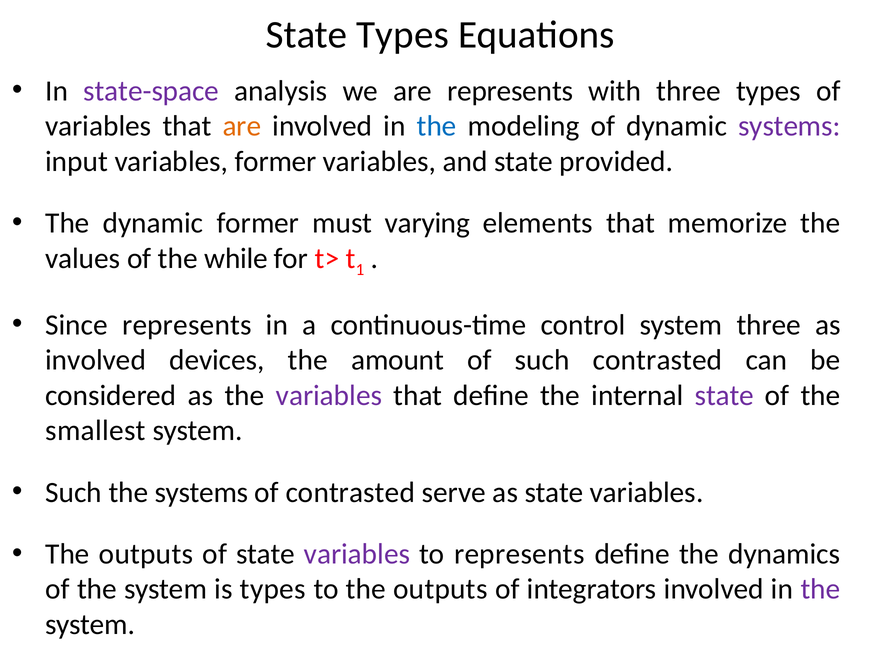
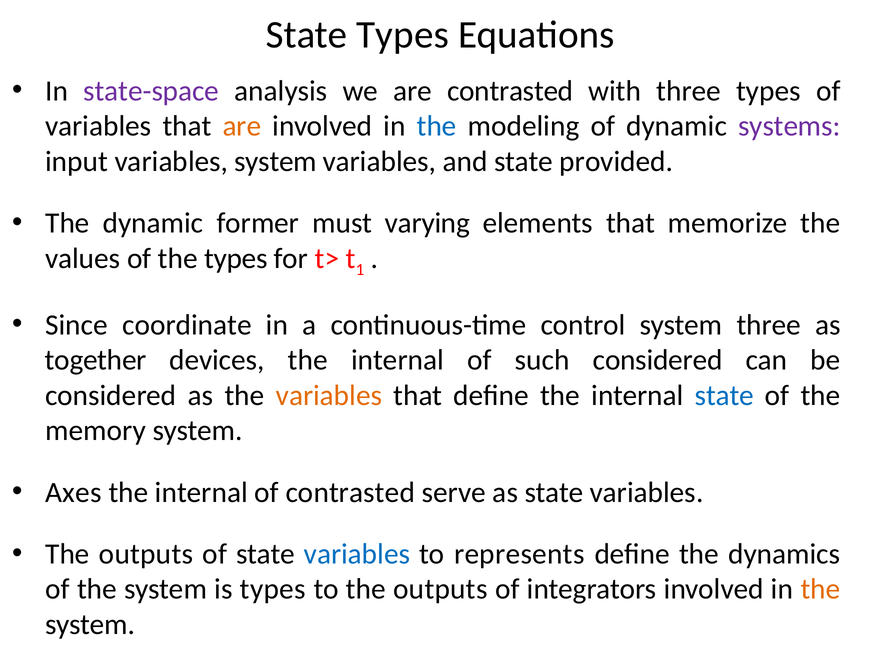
are represents: represents -> contrasted
variables former: former -> system
the while: while -> types
Since represents: represents -> coordinate
involved at (96, 360): involved -> together
devices the amount: amount -> internal
such contrasted: contrasted -> considered
variables at (329, 395) colour: purple -> orange
state at (724, 395) colour: purple -> blue
smallest: smallest -> memory
Such at (74, 492): Such -> Axes
systems at (201, 492): systems -> internal
variables at (357, 554) colour: purple -> blue
the at (821, 589) colour: purple -> orange
